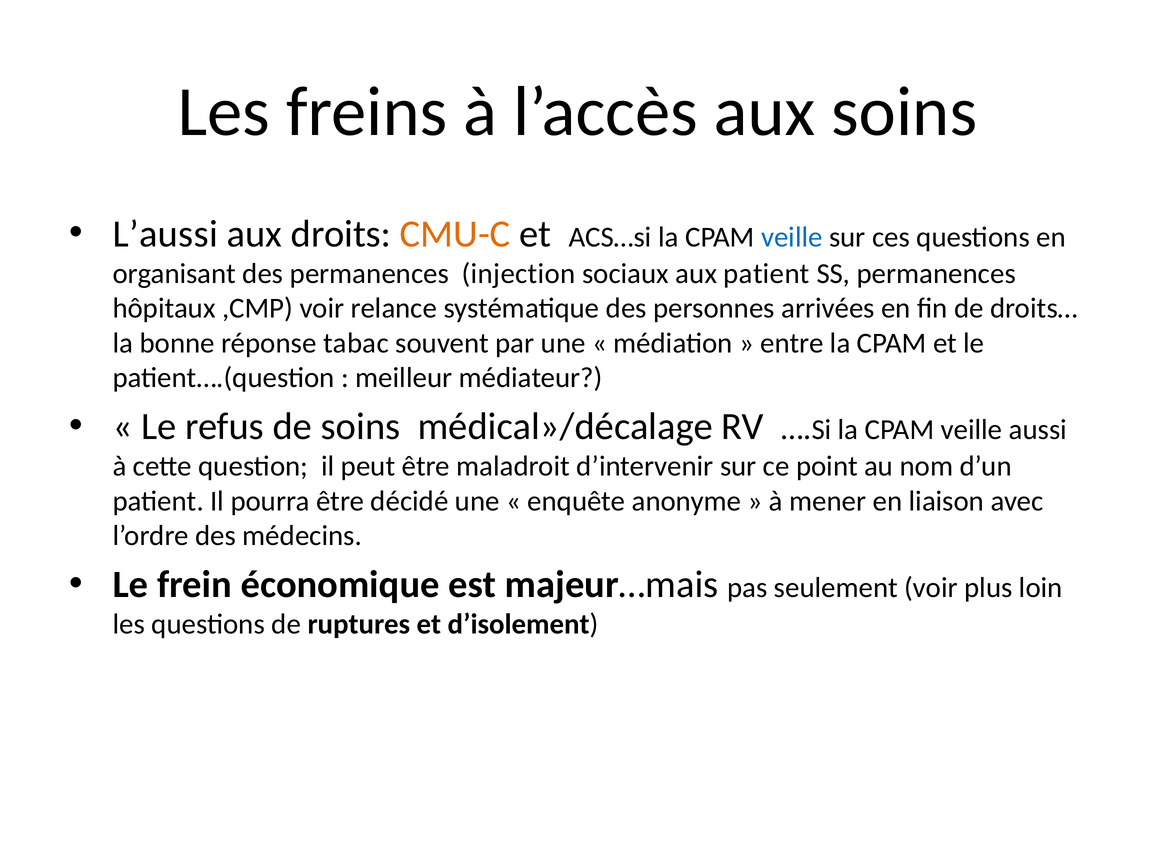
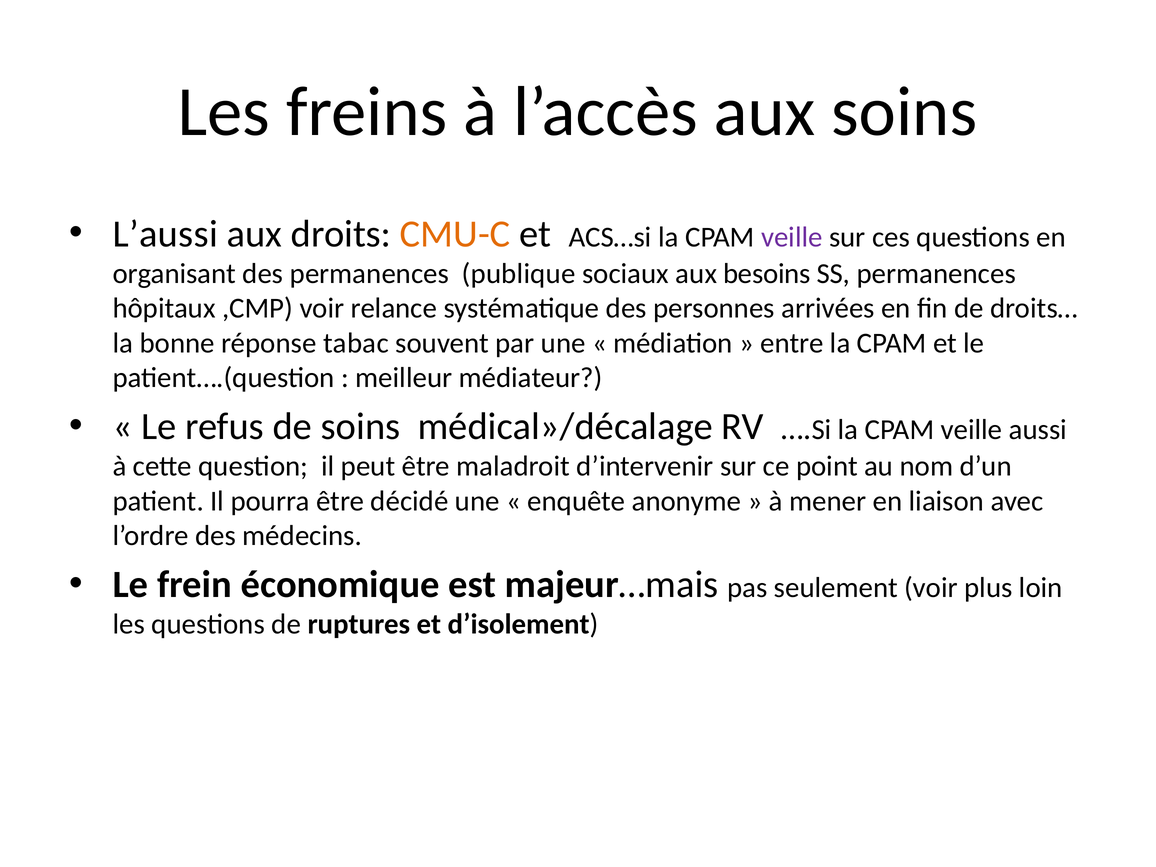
veille at (792, 237) colour: blue -> purple
injection: injection -> publique
aux patient: patient -> besoins
